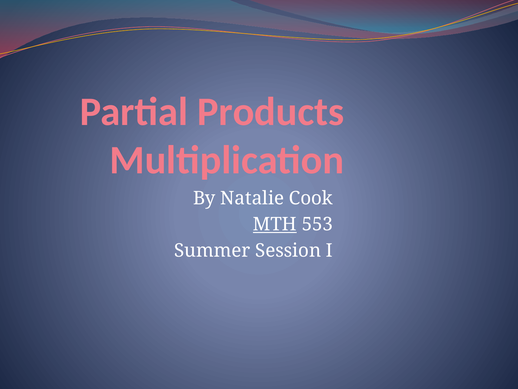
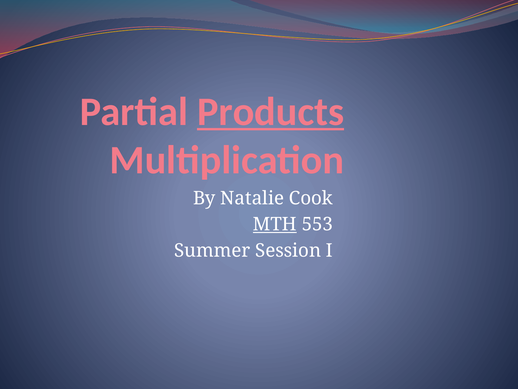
Products underline: none -> present
